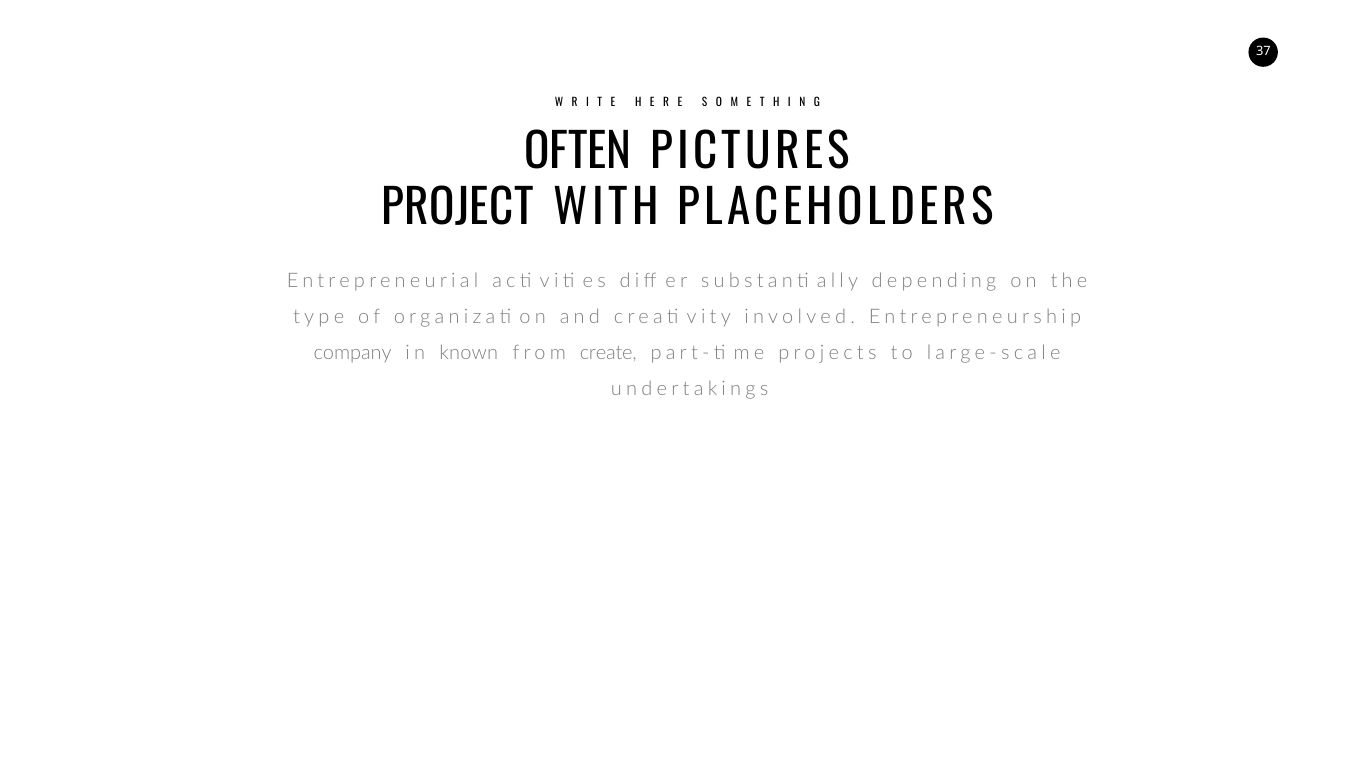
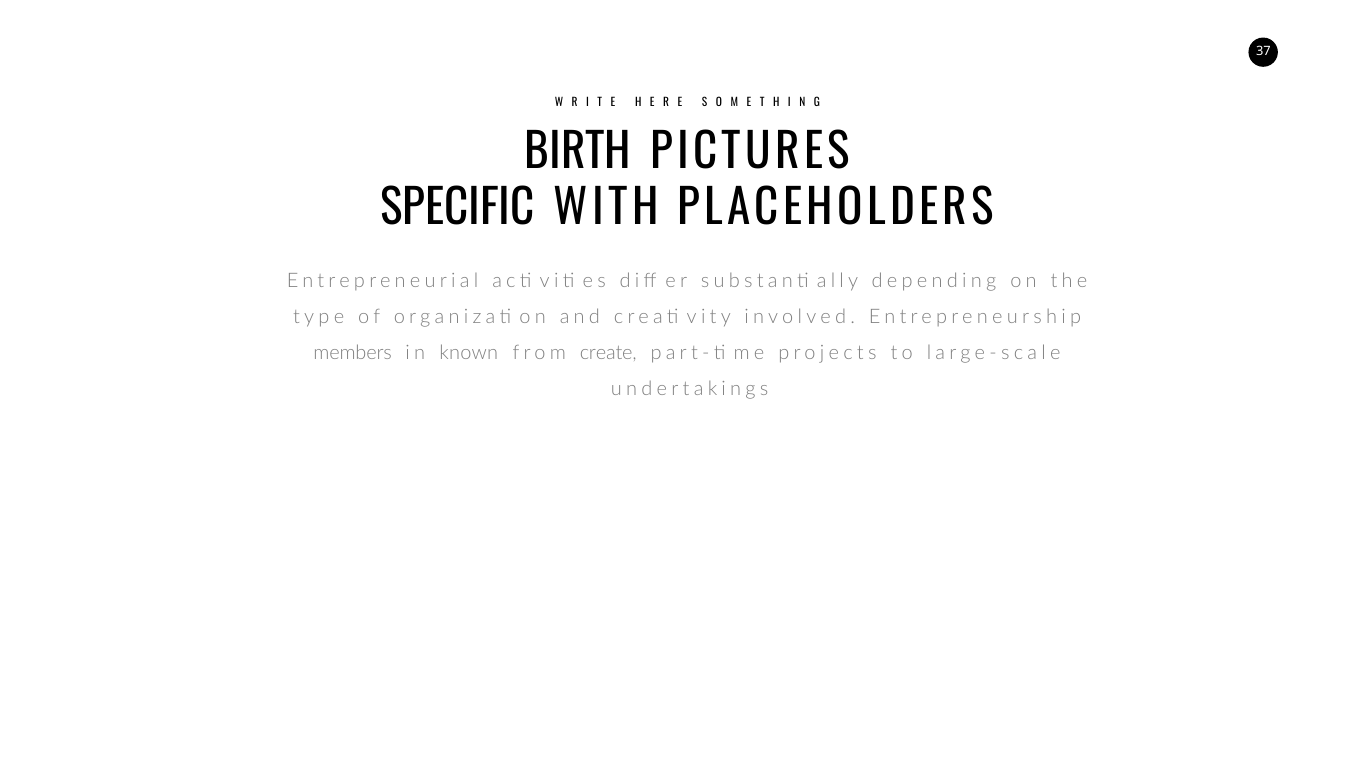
OFTEN: OFTEN -> BIRTH
PROJECT: PROJECT -> SPECIFIC
company: company -> members
